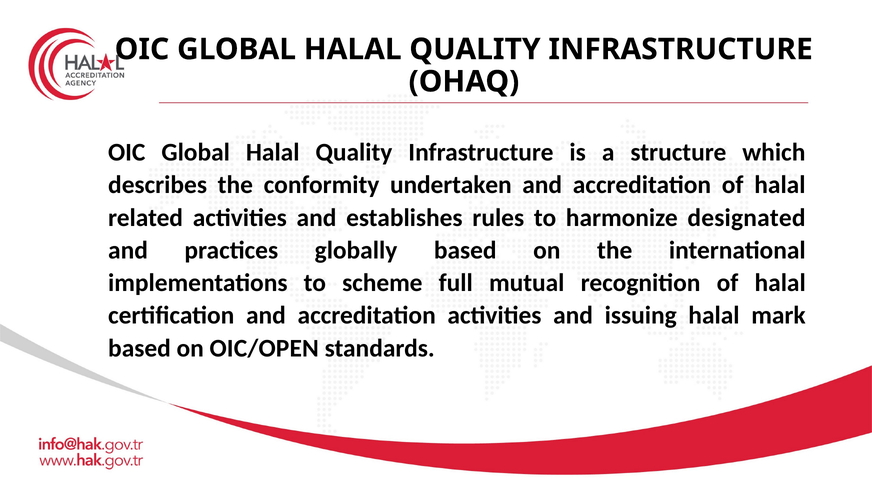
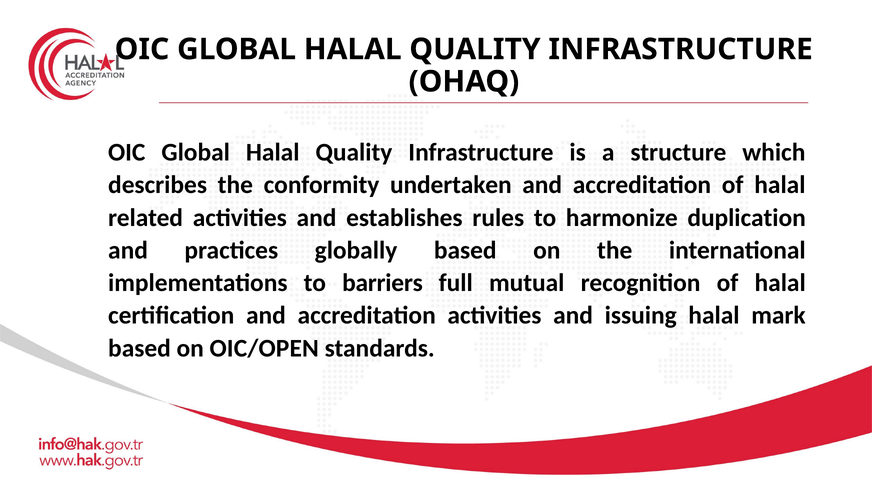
designated: designated -> duplication
scheme: scheme -> barriers
